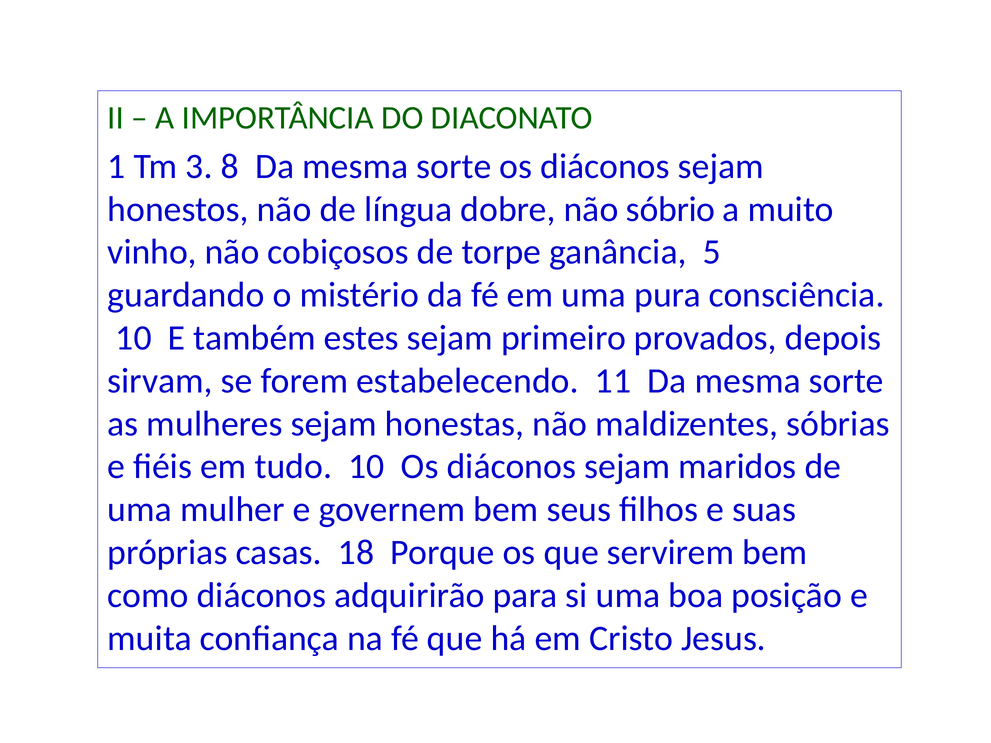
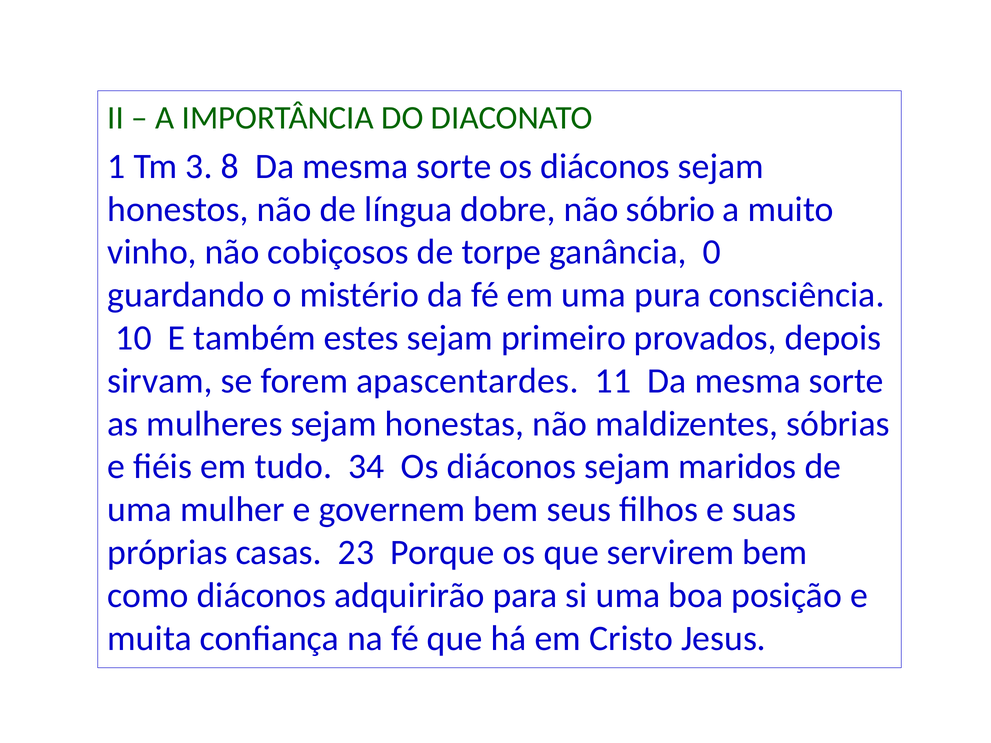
5: 5 -> 0
estabelecendo: estabelecendo -> apascentardes
tudo 10: 10 -> 34
18: 18 -> 23
